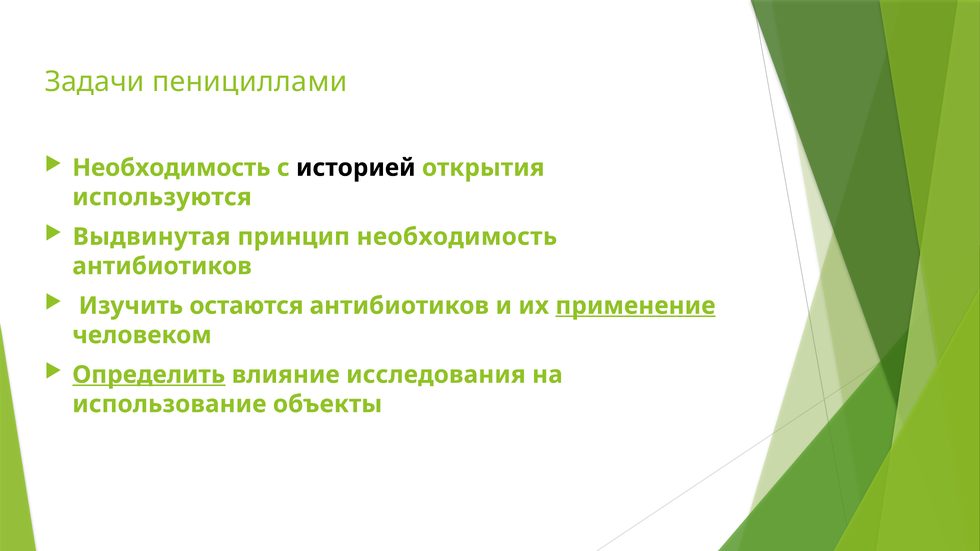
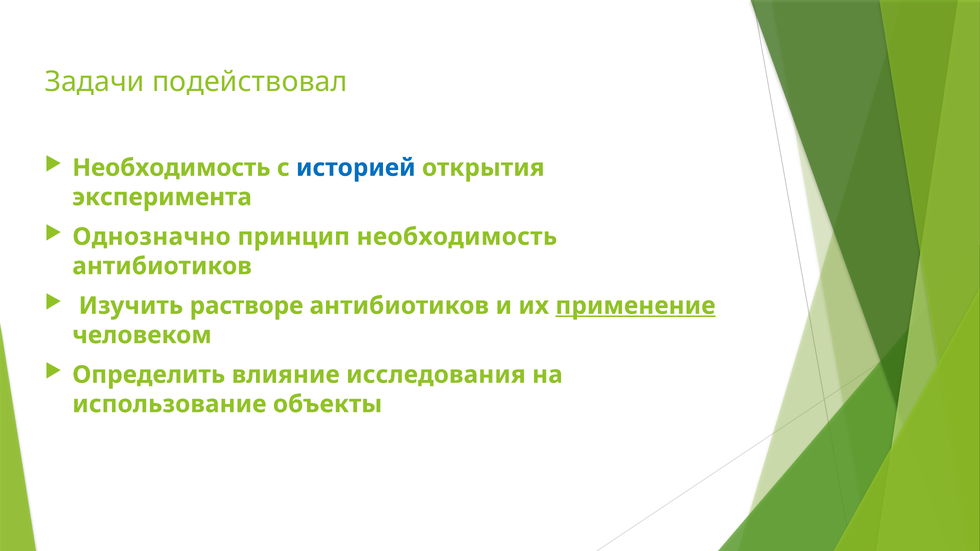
пенициллами: пенициллами -> подействовал
историей colour: black -> blue
используются: используются -> эксперимента
Выдвинутая: Выдвинутая -> Однозначно
остаются: остаются -> растворе
Определить underline: present -> none
